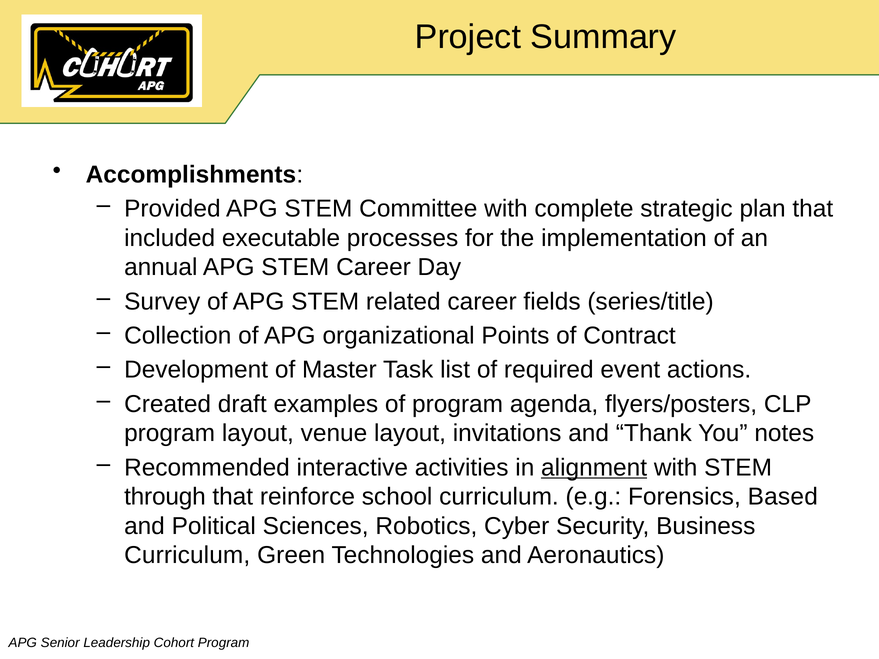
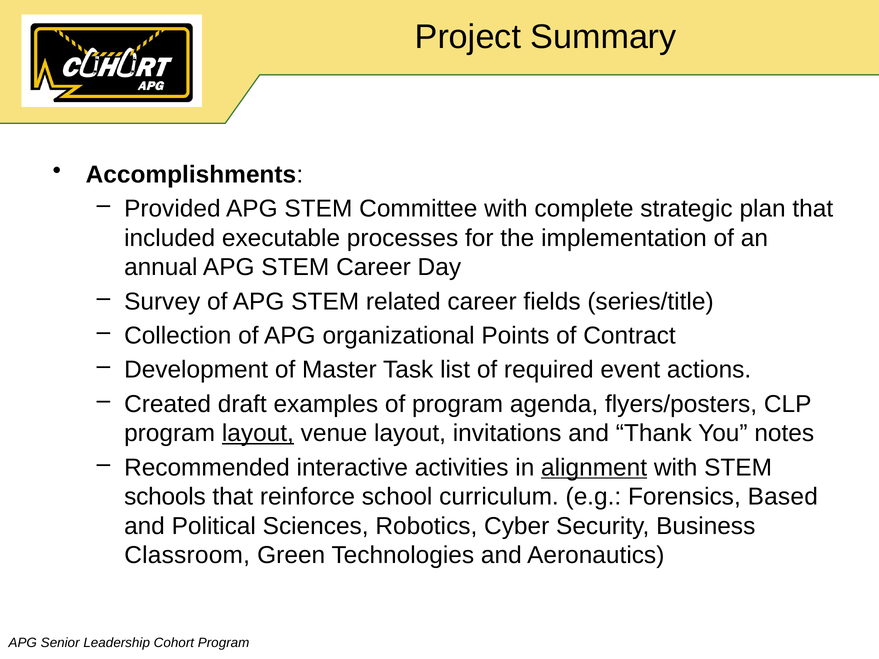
layout at (258, 433) underline: none -> present
through: through -> schools
Curriculum at (187, 556): Curriculum -> Classroom
